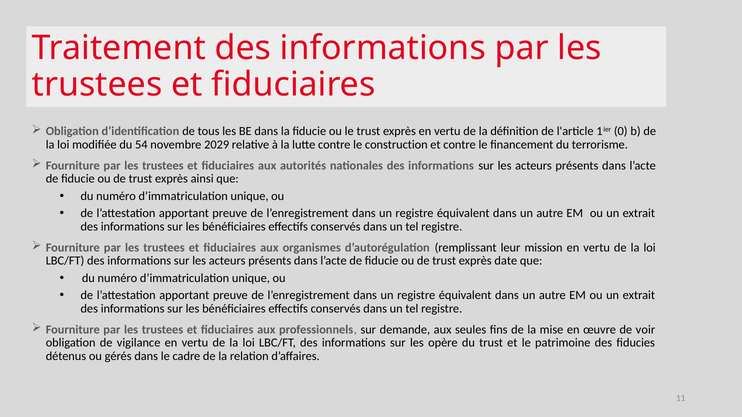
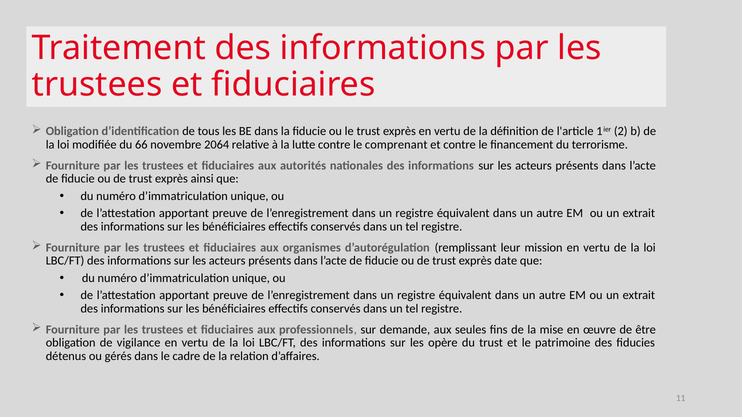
0: 0 -> 2
54: 54 -> 66
2029: 2029 -> 2064
construction: construction -> comprenant
voir: voir -> être
